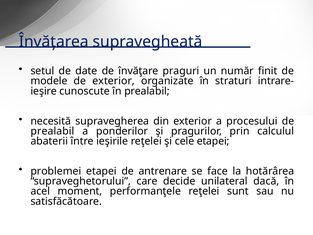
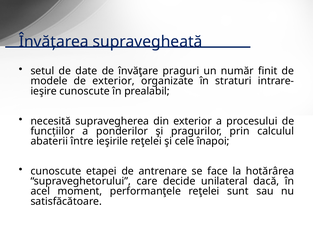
prealabil at (53, 131): prealabil -> funcţiilor
cele etapei: etapei -> înapoi
problemei at (56, 171): problemei -> cunoscute
